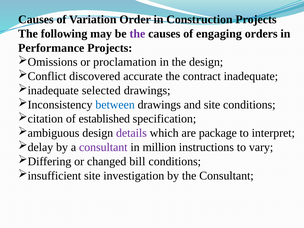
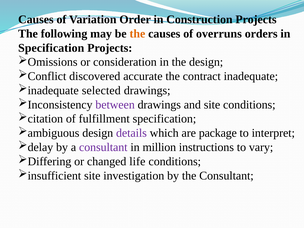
the at (137, 34) colour: purple -> orange
engaging: engaging -> overruns
Performance at (51, 48): Performance -> Specification
proclamation: proclamation -> consideration
between colour: blue -> purple
established: established -> fulfillment
bill: bill -> life
